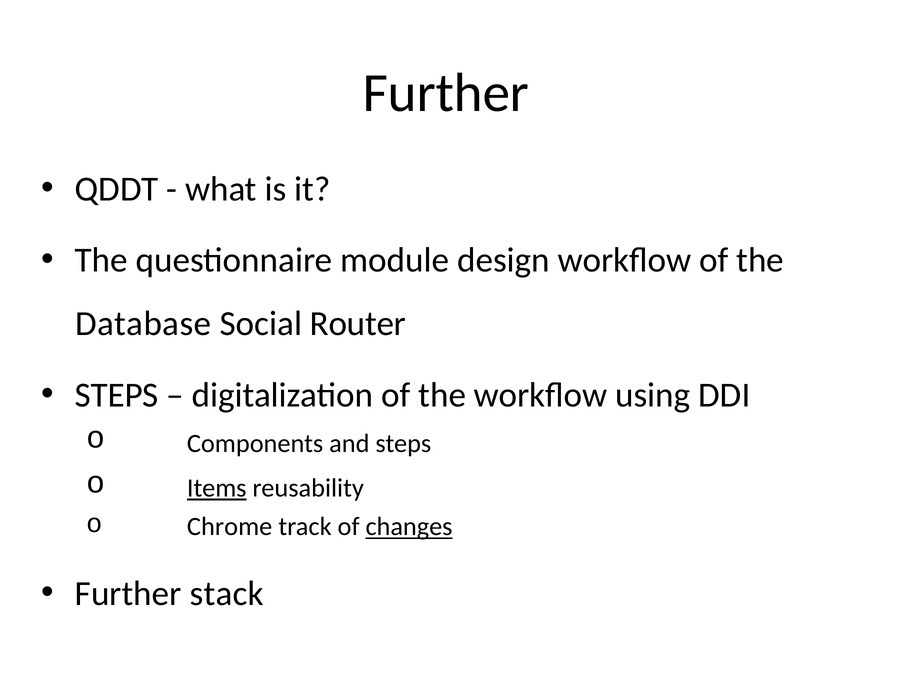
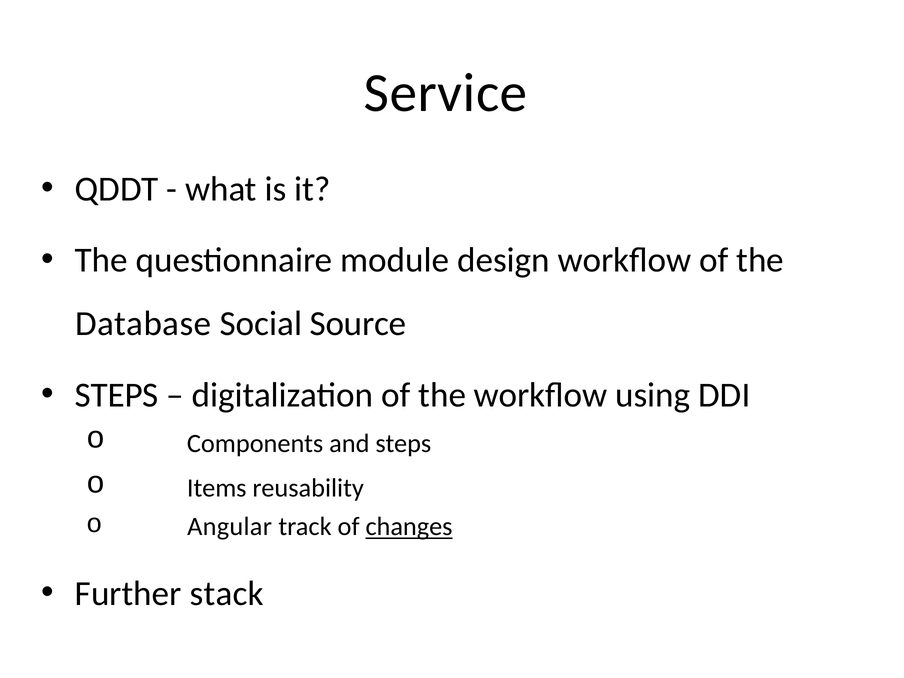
Further at (446, 93): Further -> Service
Router: Router -> Source
Items underline: present -> none
Chrome: Chrome -> Angular
